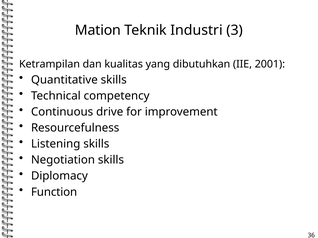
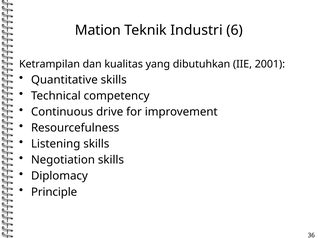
3: 3 -> 6
Function: Function -> Principle
